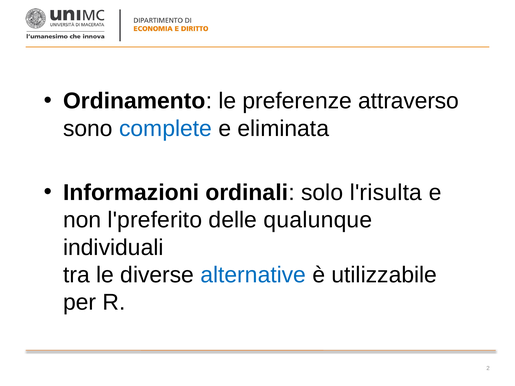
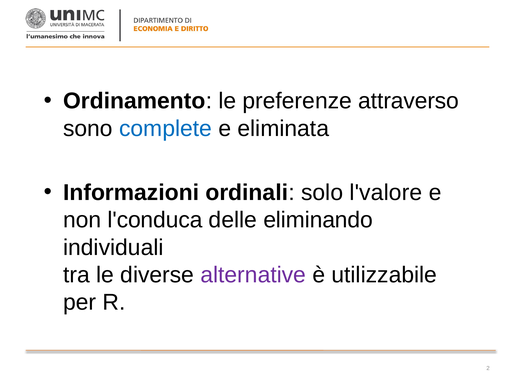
l'risulta: l'risulta -> l'valore
l'preferito: l'preferito -> l'conduca
qualunque: qualunque -> eliminando
alternative colour: blue -> purple
